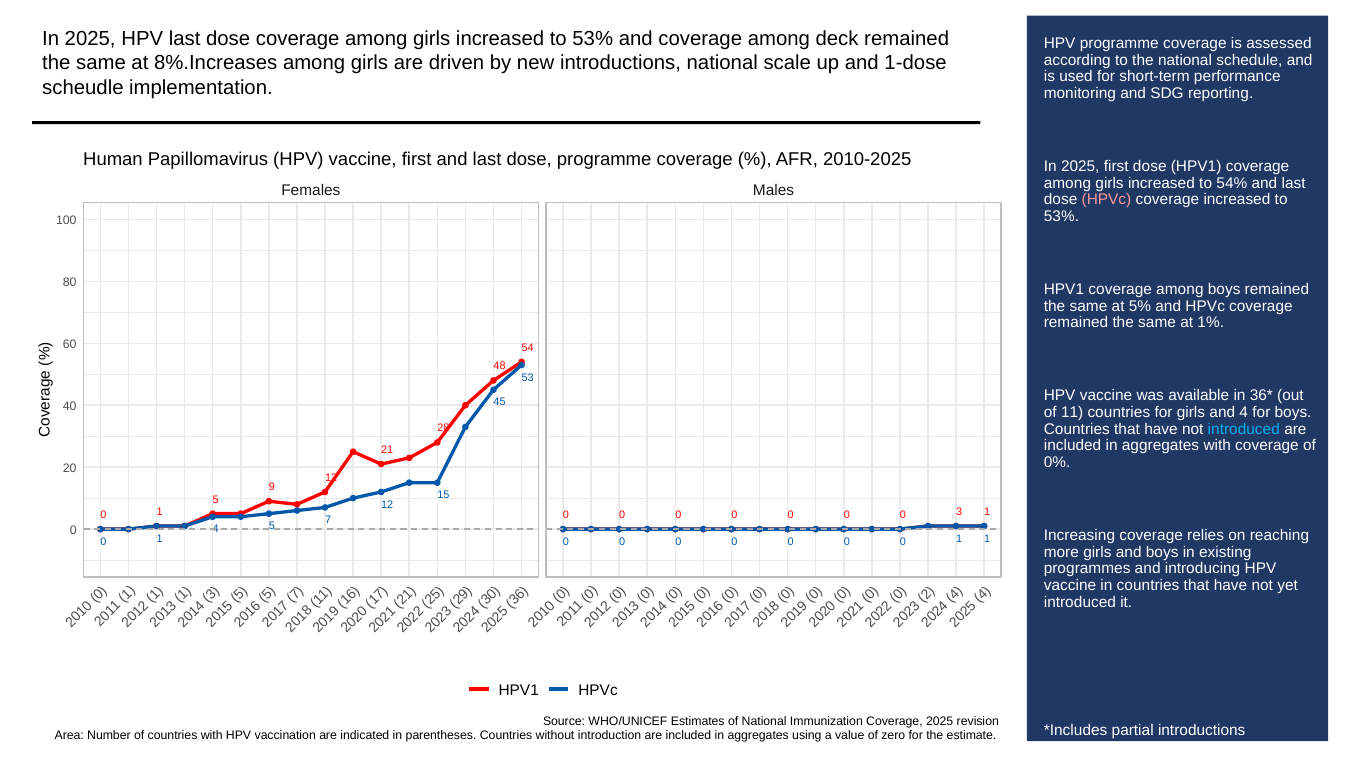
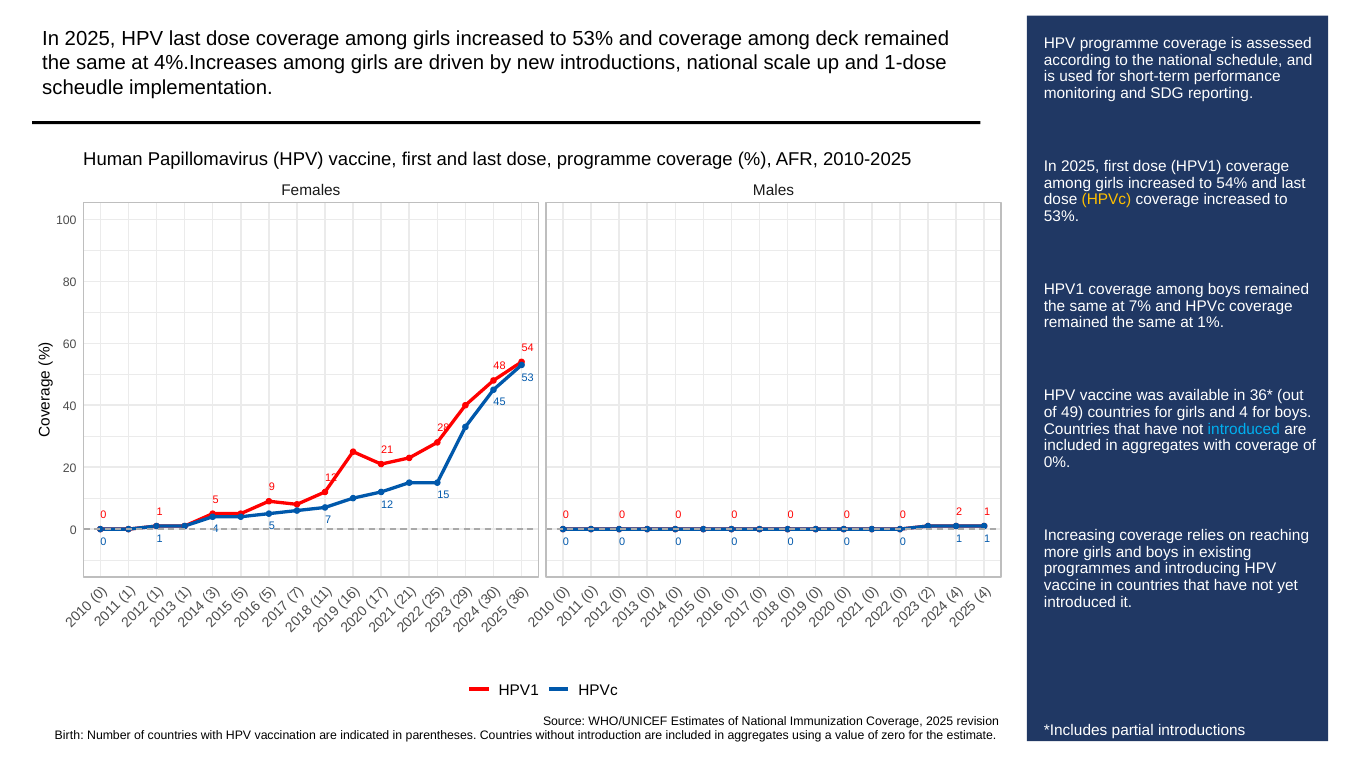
8%.Increases: 8%.Increases -> 4%.Increases
HPVc at (1106, 200) colour: pink -> yellow
5%: 5% -> 7%
11: 11 -> 49
0 0 3: 3 -> 2
Area: Area -> Birth
